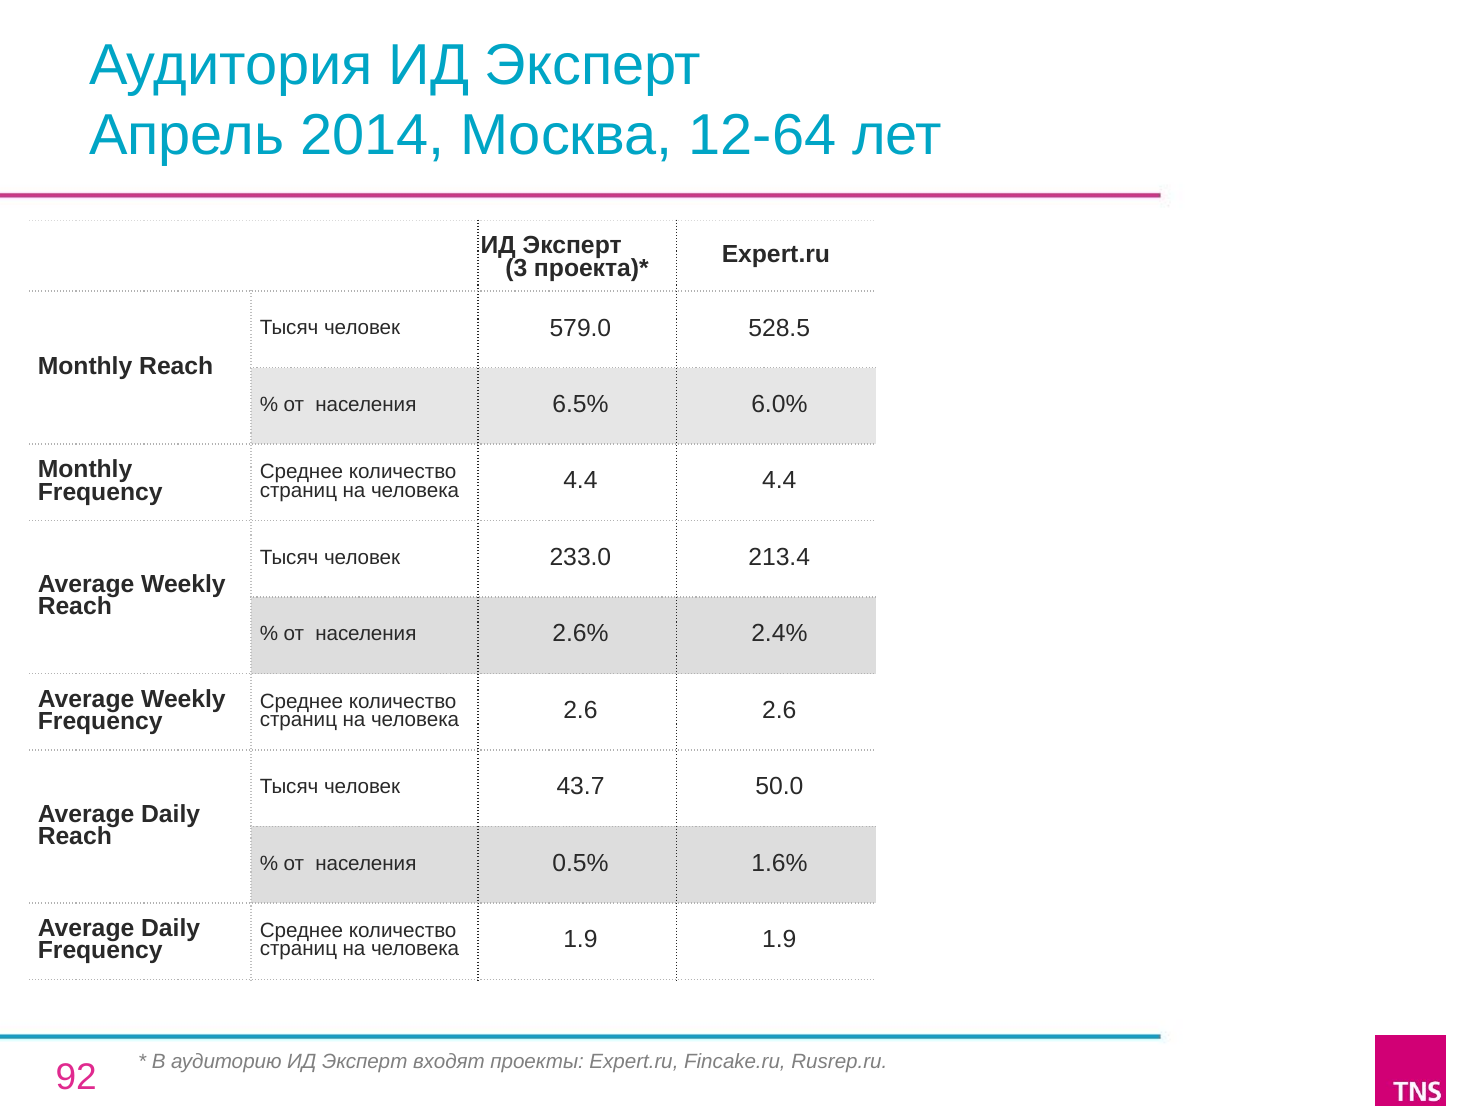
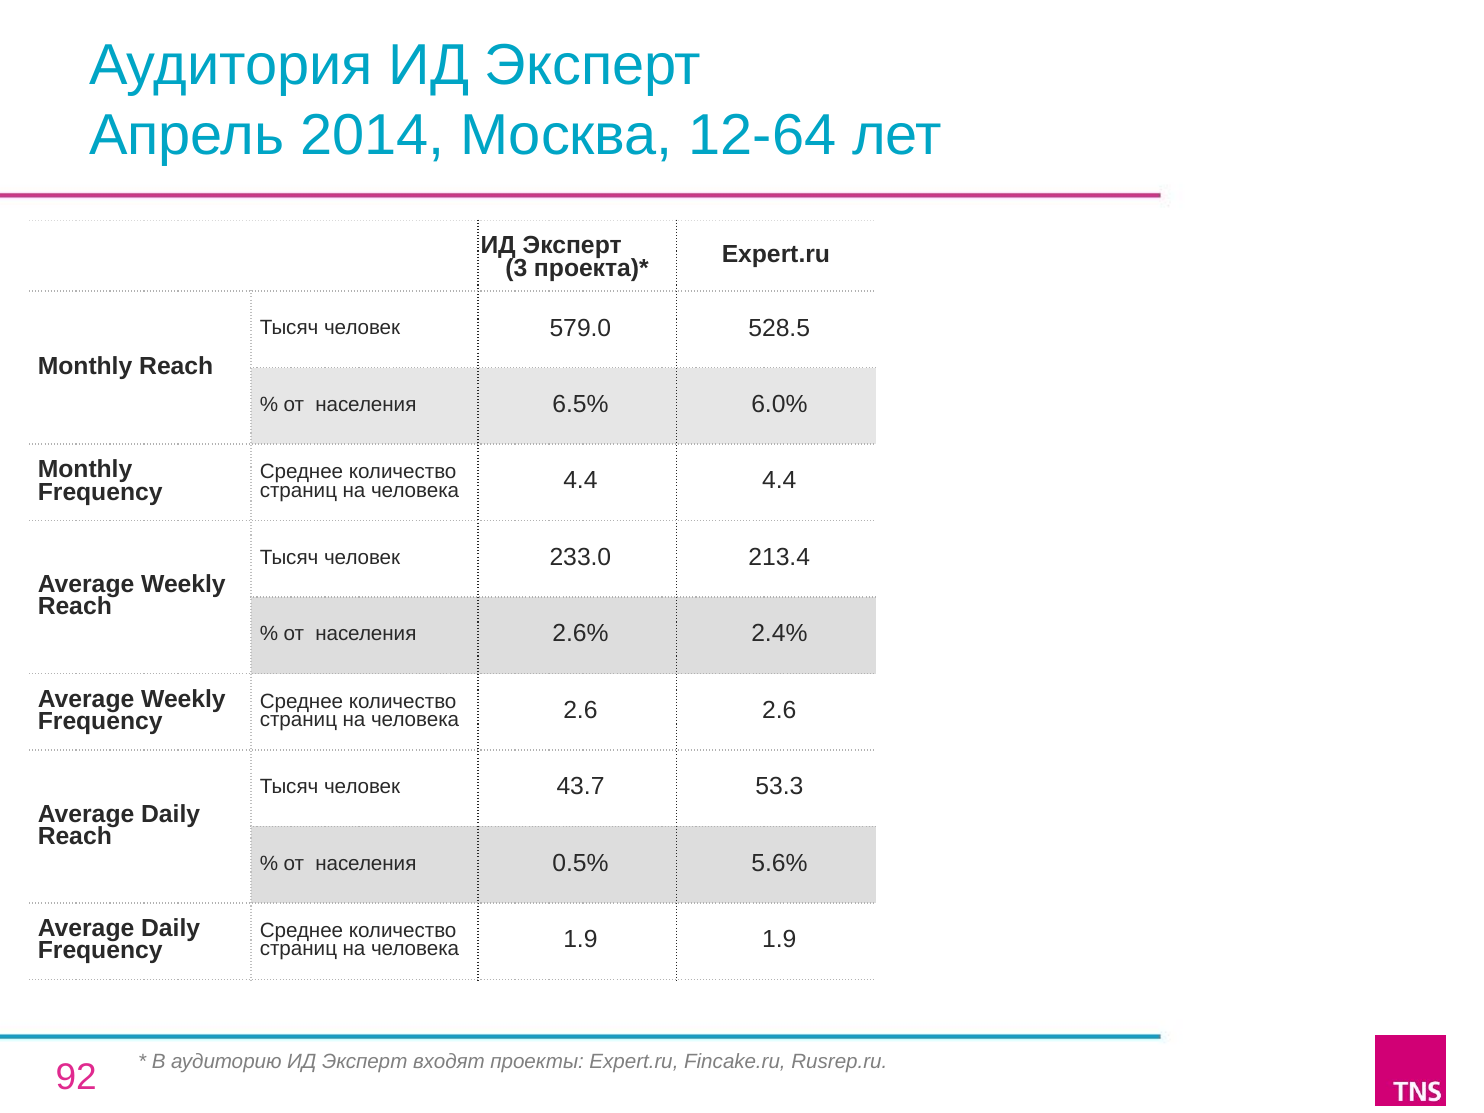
50.0: 50.0 -> 53.3
1.6%: 1.6% -> 5.6%
